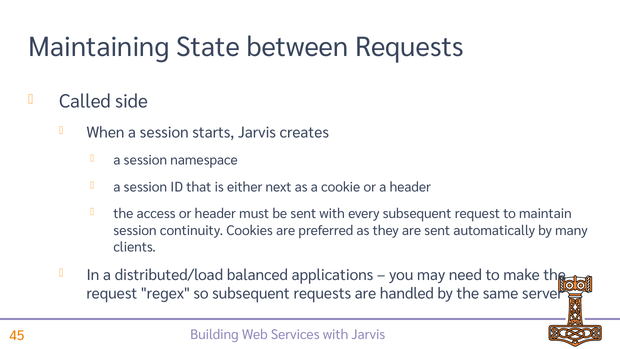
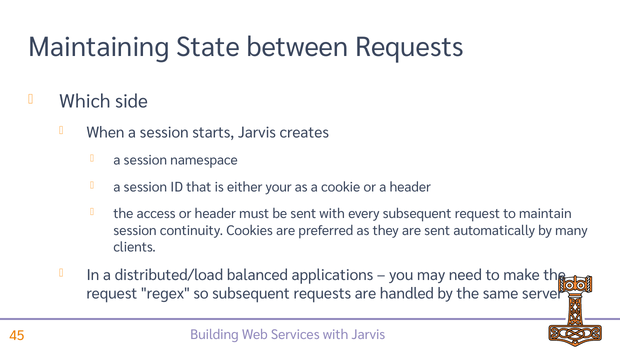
Called: Called -> Which
next: next -> your
